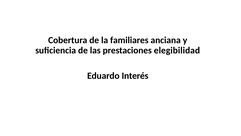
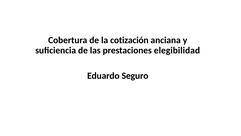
familiares: familiares -> cotización
Interés: Interés -> Seguro
